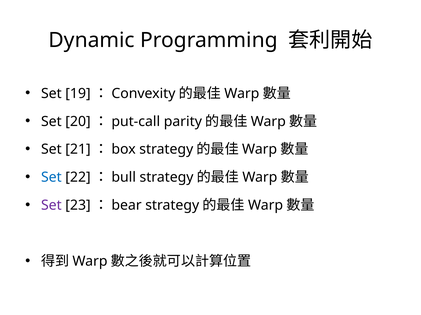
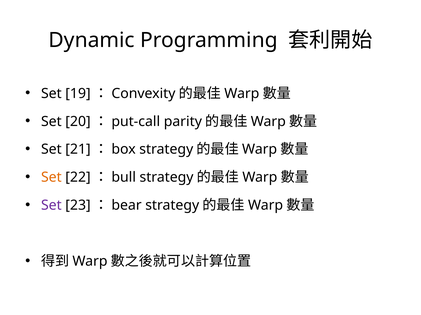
Set at (51, 178) colour: blue -> orange
